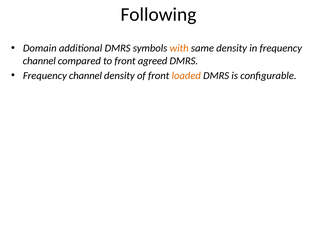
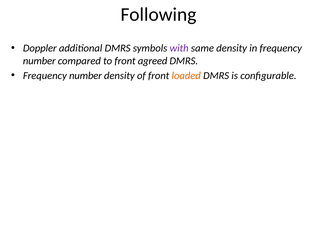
Domain: Domain -> Doppler
with colour: orange -> purple
channel at (39, 61): channel -> number
channel at (85, 76): channel -> number
